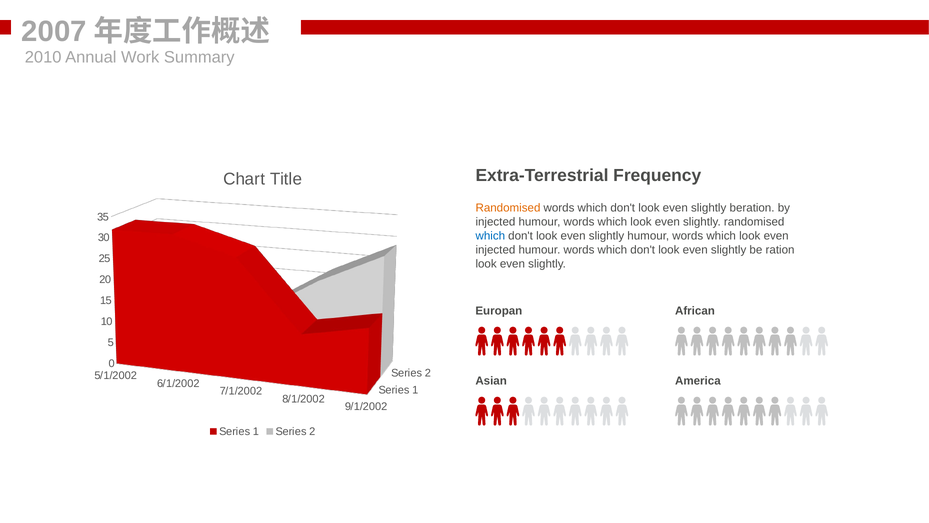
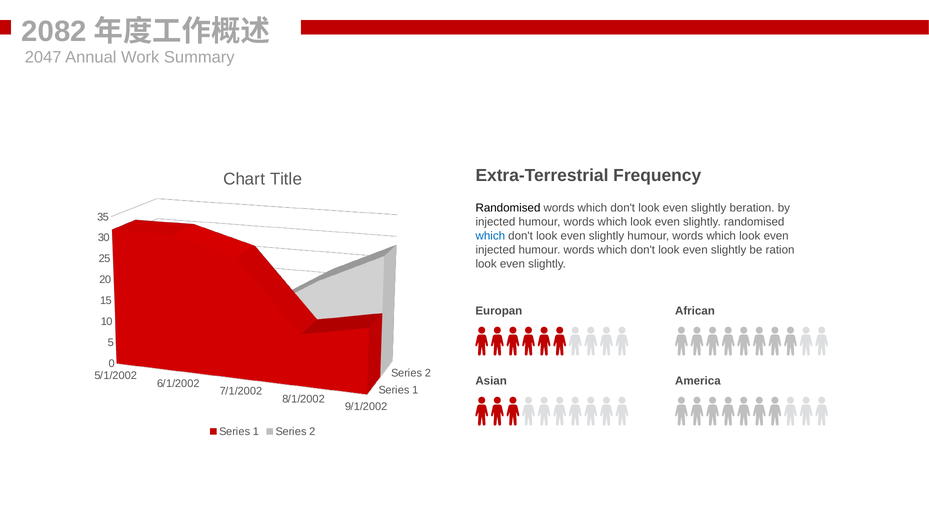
2007: 2007 -> 2082
2010: 2010 -> 2047
Randomised at (508, 208) colour: orange -> black
